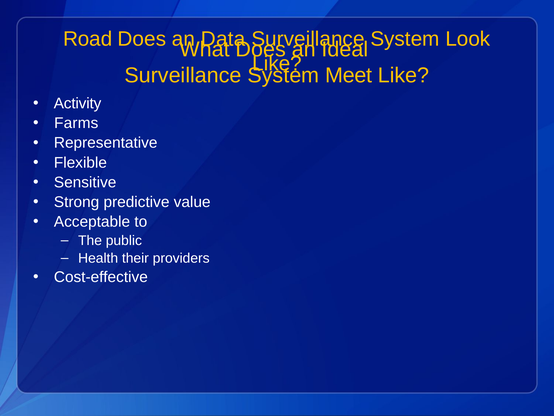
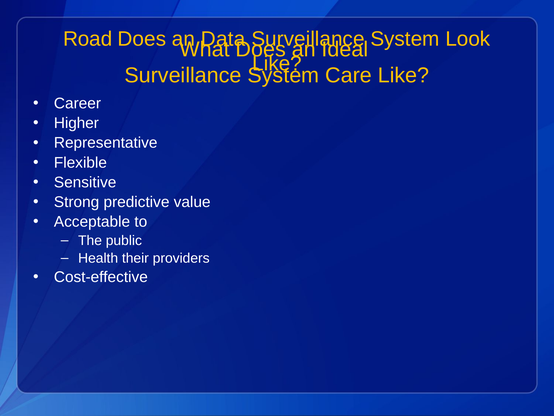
Meet: Meet -> Care
Activity: Activity -> Career
Farms: Farms -> Higher
